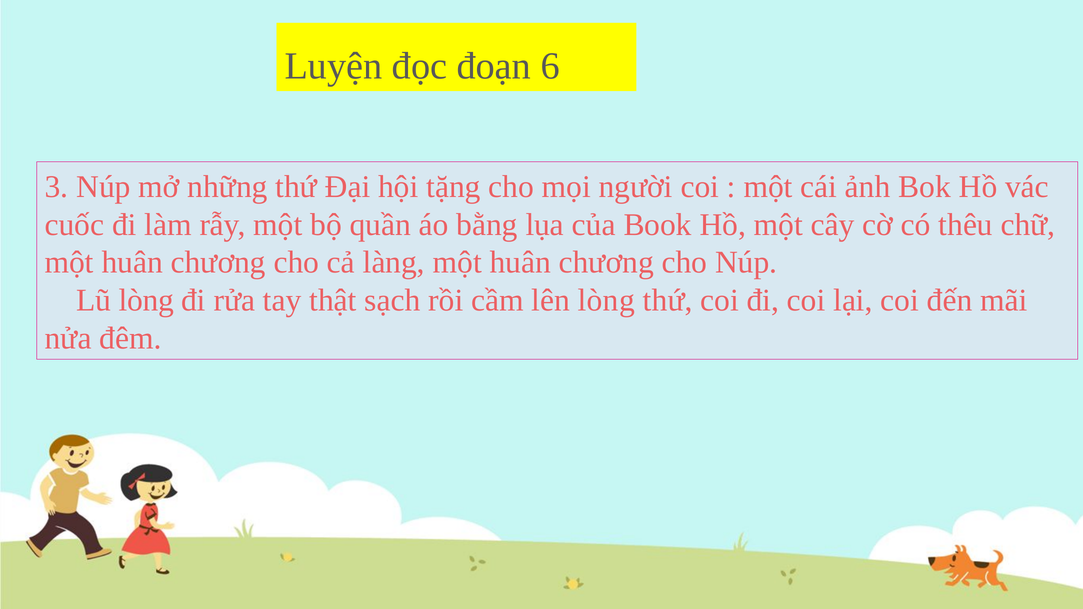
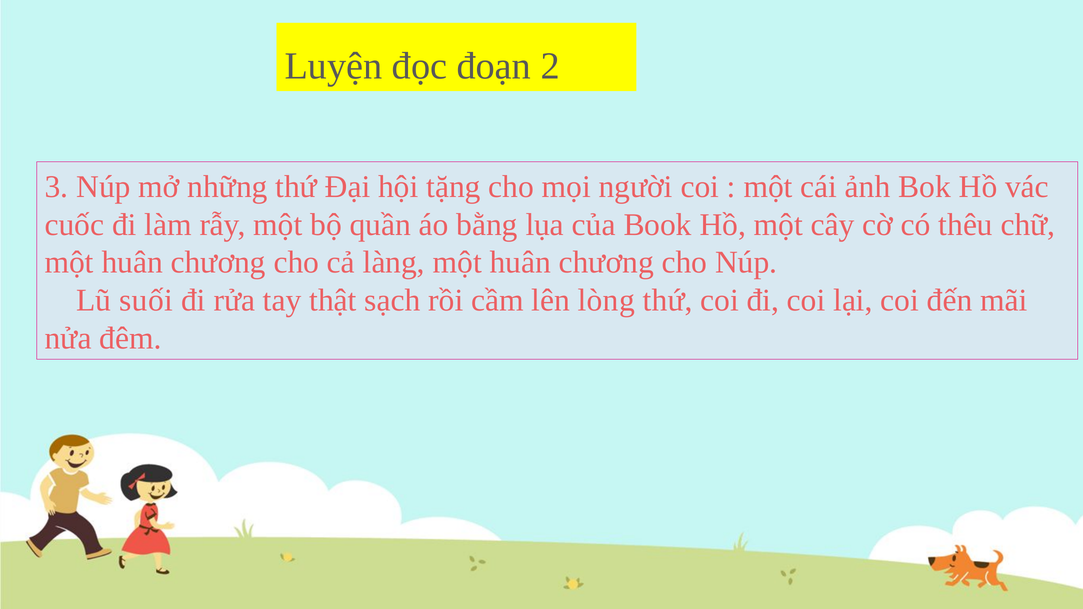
6: 6 -> 2
Lũ lòng: lòng -> suối
